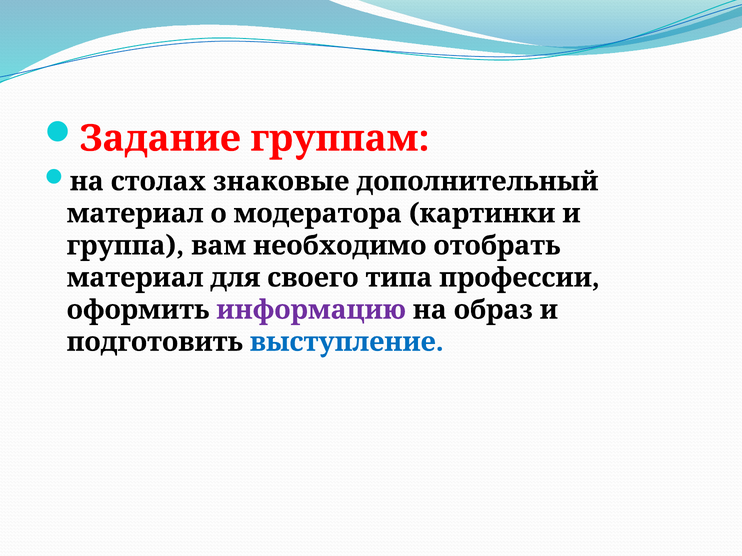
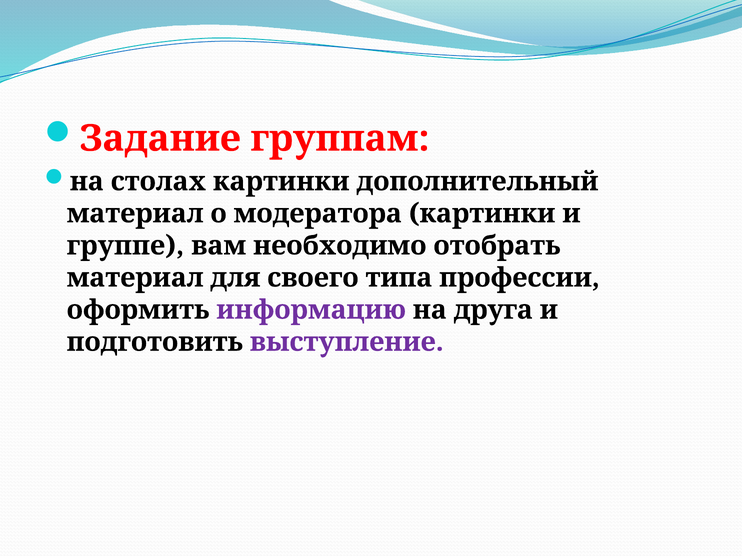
столах знаковые: знаковые -> картинки
группа: группа -> группе
образ: образ -> друга
выступление colour: blue -> purple
